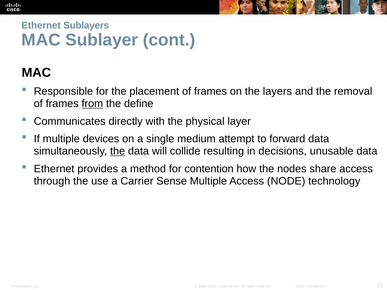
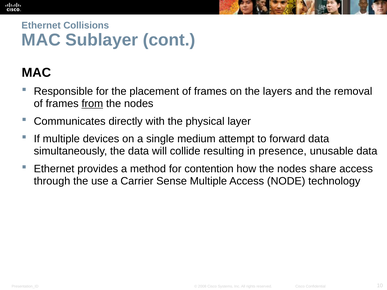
Sublayers: Sublayers -> Collisions
define at (139, 104): define -> nodes
the at (118, 151) underline: present -> none
decisions: decisions -> presence
